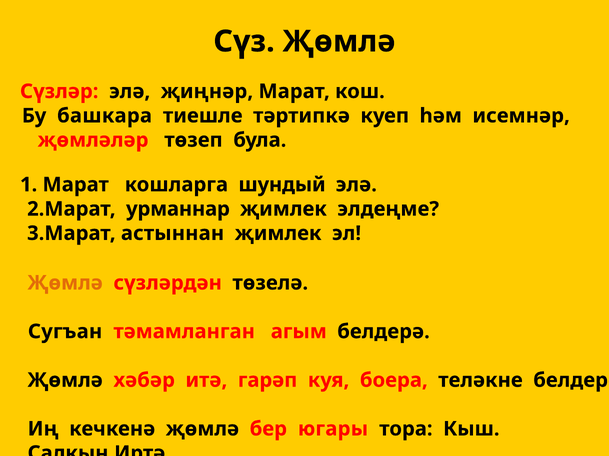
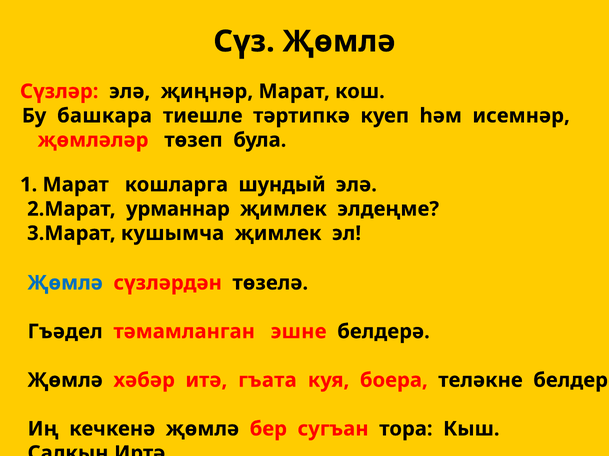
астыннан: астыннан -> кушымча
Җөмлә at (65, 283) colour: orange -> blue
Сугъан: Сугъан -> Гъәдел
агым: агым -> эшне
гарәп: гарәп -> гъата
югары: югары -> сугъан
